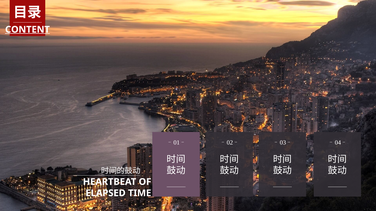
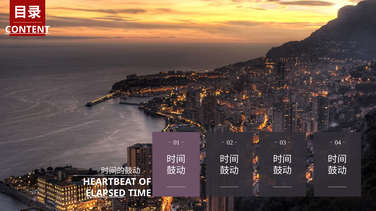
ELAPSED underline: none -> present
